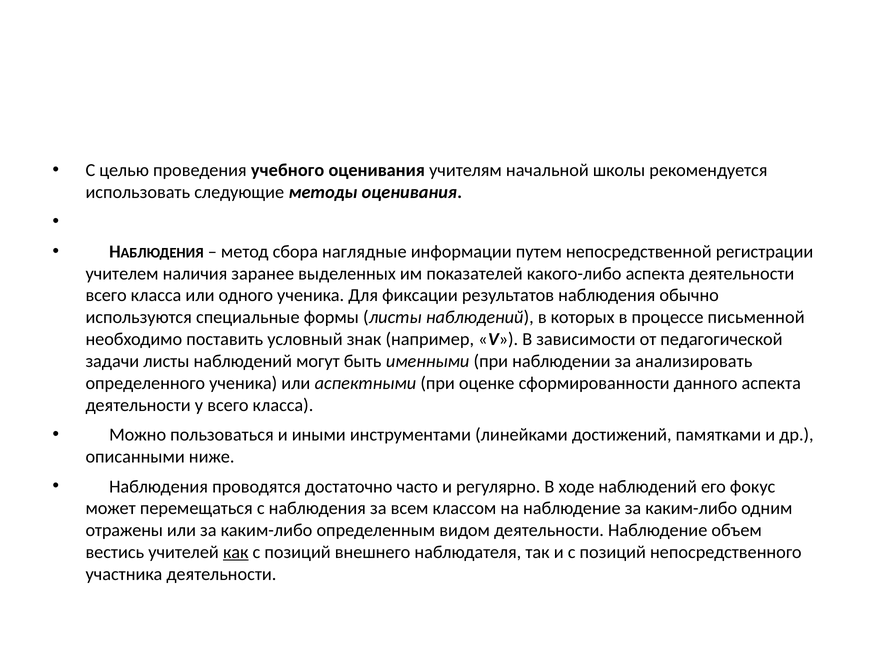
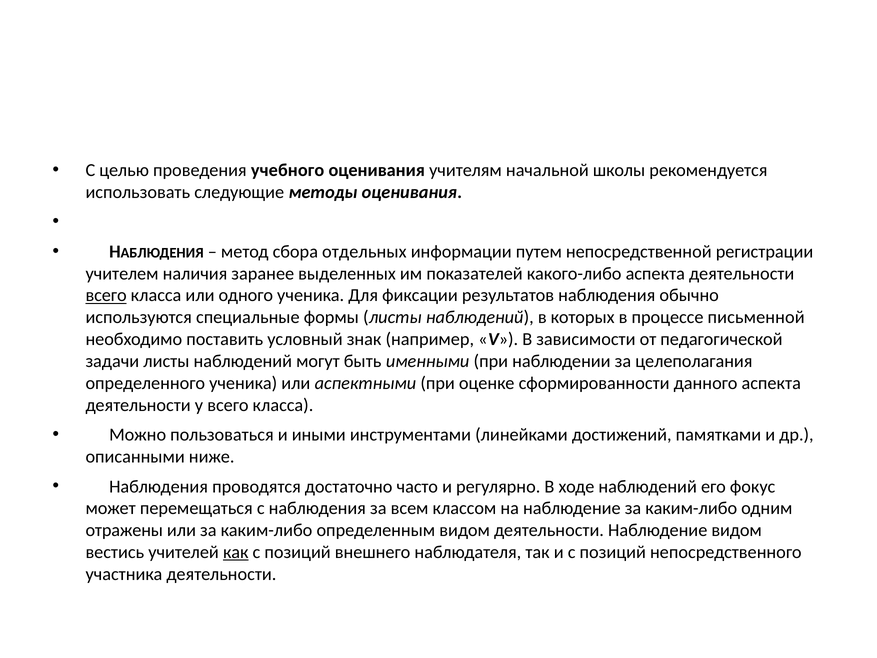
наглядные: наглядные -> отдельных
всего at (106, 295) underline: none -> present
анализировать: анализировать -> целеполагания
Наблюдение объем: объем -> видом
